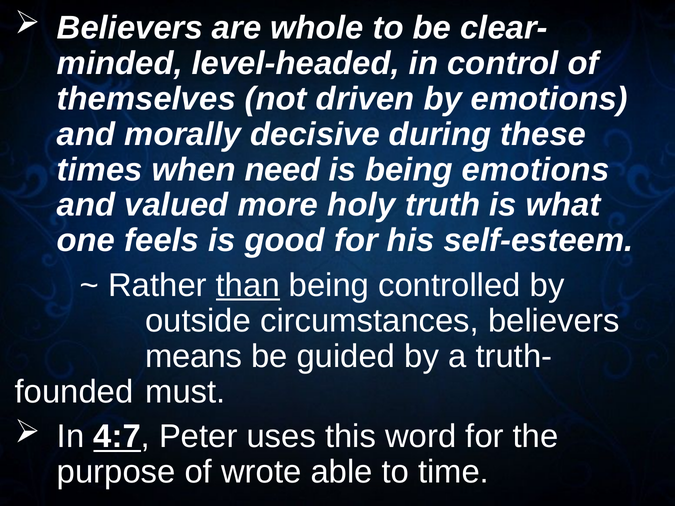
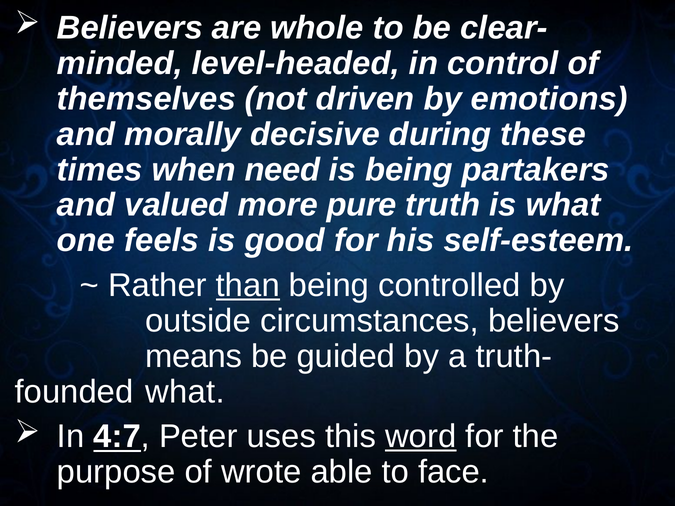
being emotions: emotions -> partakers
holy: holy -> pure
must at (185, 392): must -> what
word underline: none -> present
time: time -> face
